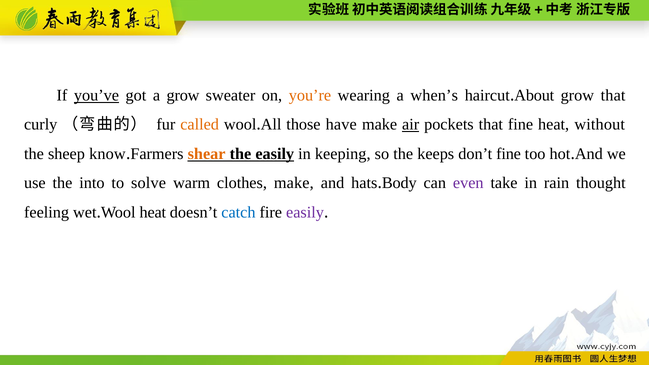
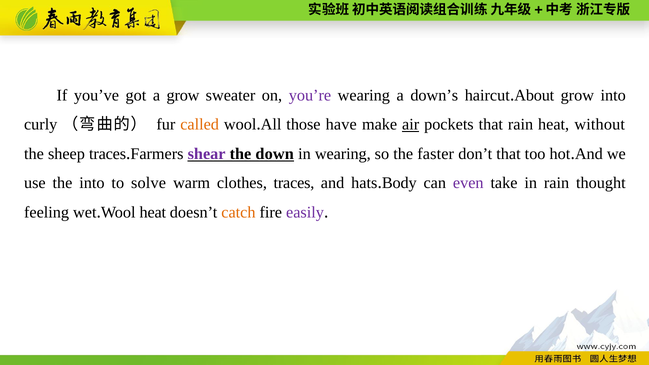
you’ve underline: present -> none
you’re colour: orange -> purple
when’s: when’s -> down’s
grow that: that -> into
that fine: fine -> rain
sheep know: know -> traces
shear colour: orange -> purple
the easily: easily -> down
in keeping: keeping -> wearing
keeps: keeps -> faster
don’t fine: fine -> that
clothes make: make -> traces
catch colour: blue -> orange
